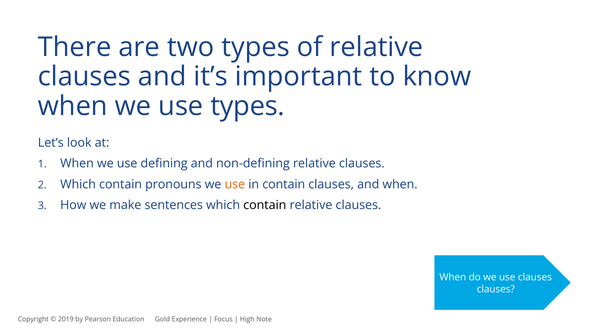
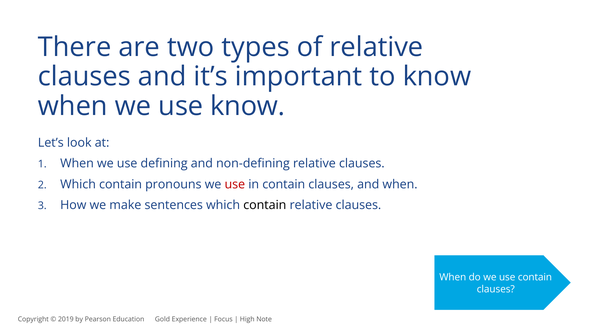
use types: types -> know
use at (235, 184) colour: orange -> red
use clauses: clauses -> contain
